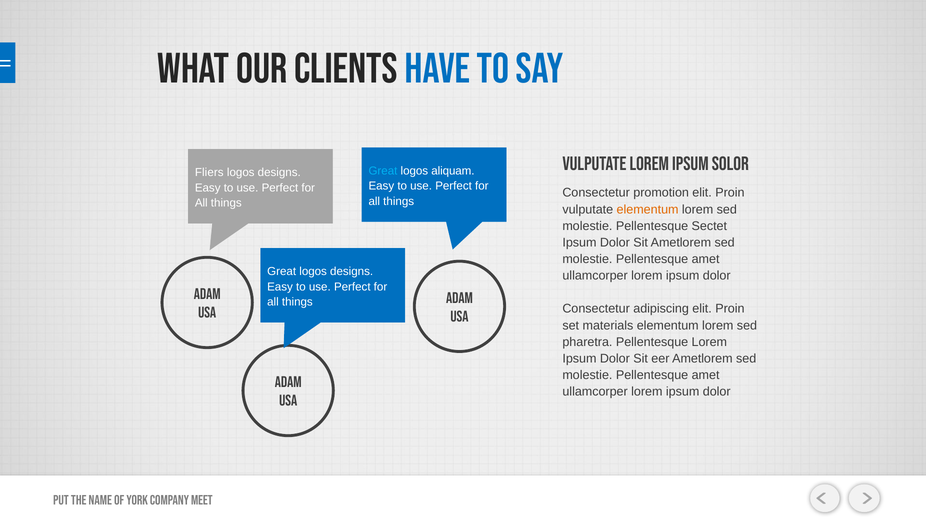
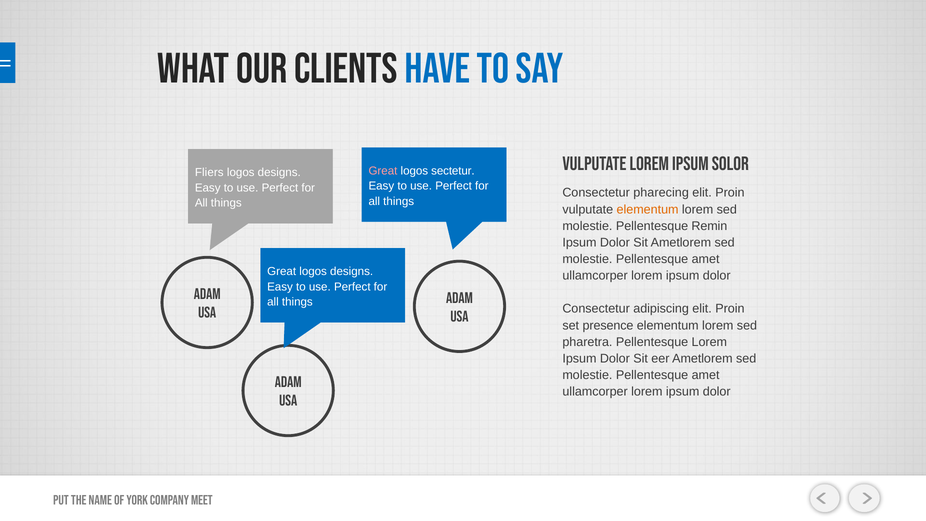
Great at (383, 171) colour: light blue -> pink
aliquam: aliquam -> sectetur
promotion: promotion -> pharecing
Sectet: Sectet -> Remin
materials: materials -> presence
